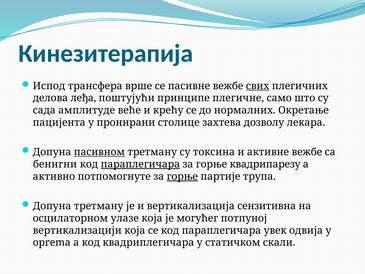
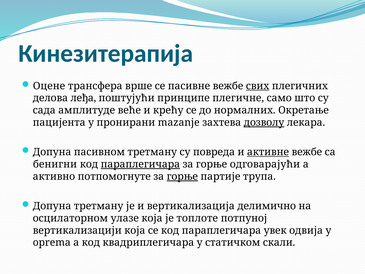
Испод: Испод -> Оцене
столице: столице -> mazanje
дозволу underline: none -> present
пасивном underline: present -> none
токсина: токсина -> повреда
активне underline: none -> present
квадрипарезу: квадрипарезу -> одговарајући
сензитивна: сензитивна -> делимично
могућег: могућег -> топлоте
